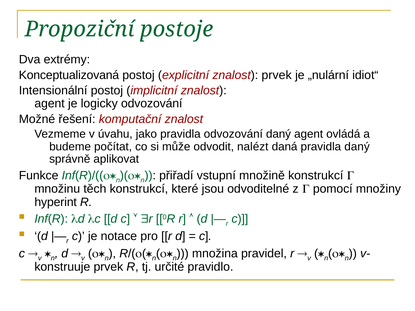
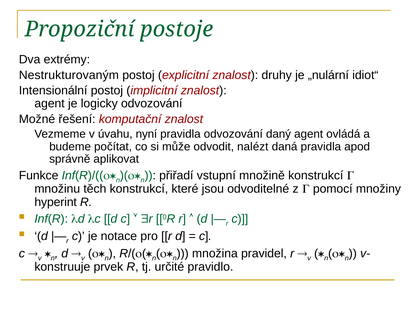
Konceptualizovaná: Konceptualizovaná -> Nestrukturovaným
znalost prvek: prvek -> druhy
jako: jako -> nyní
pravidla daný: daný -> apod
